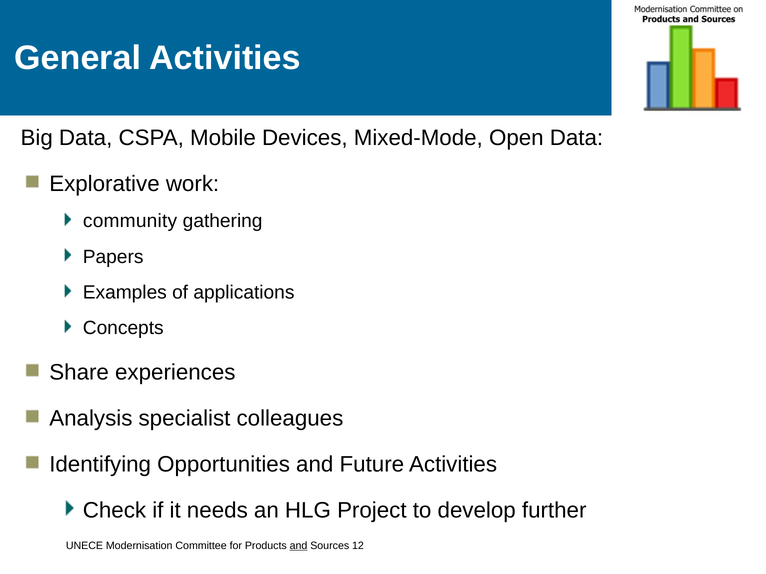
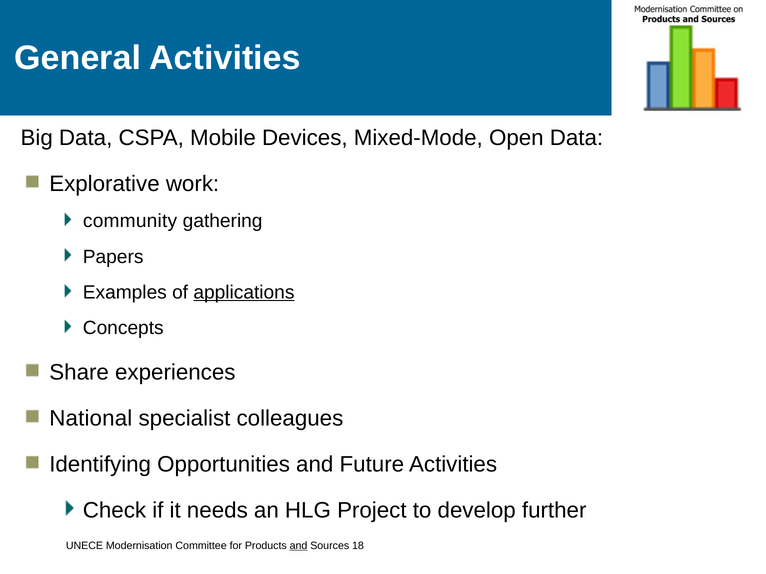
applications underline: none -> present
Analysis: Analysis -> National
12: 12 -> 18
